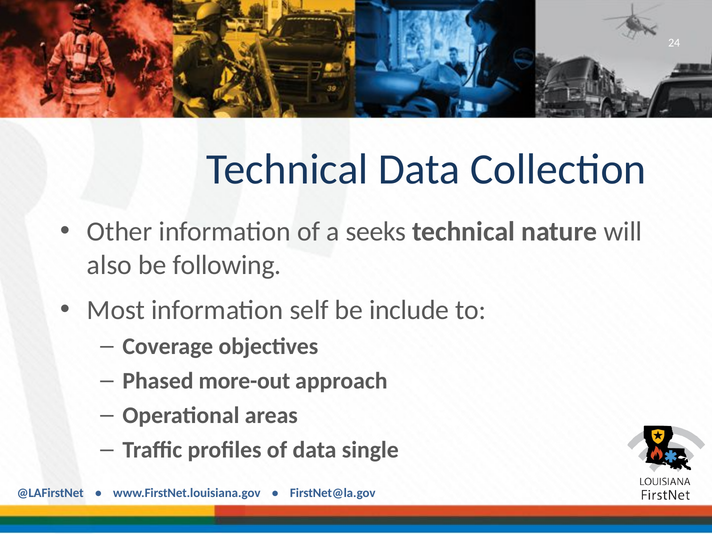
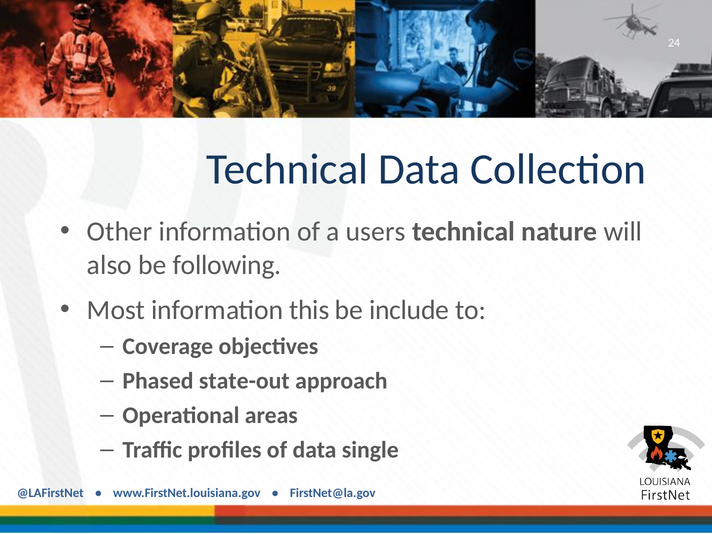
seeks: seeks -> users
self: self -> this
more-out: more-out -> state-out
